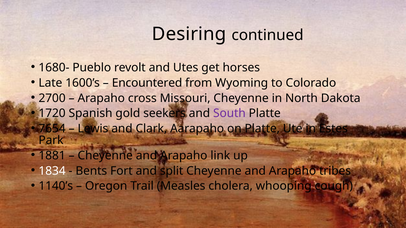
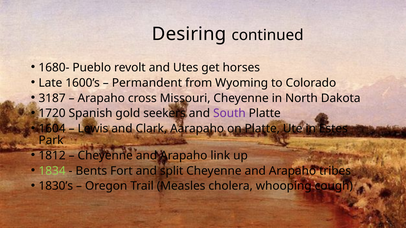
Encountered: Encountered -> Permandent
2700: 2700 -> 3187
7654: 7654 -> 1604
1881: 1881 -> 1812
1834 colour: white -> light green
1140’s: 1140’s -> 1830’s
